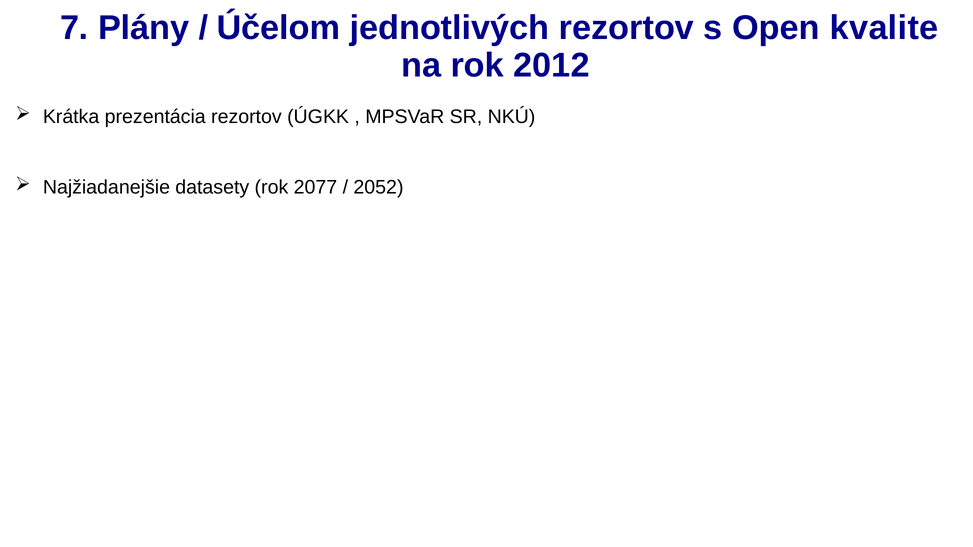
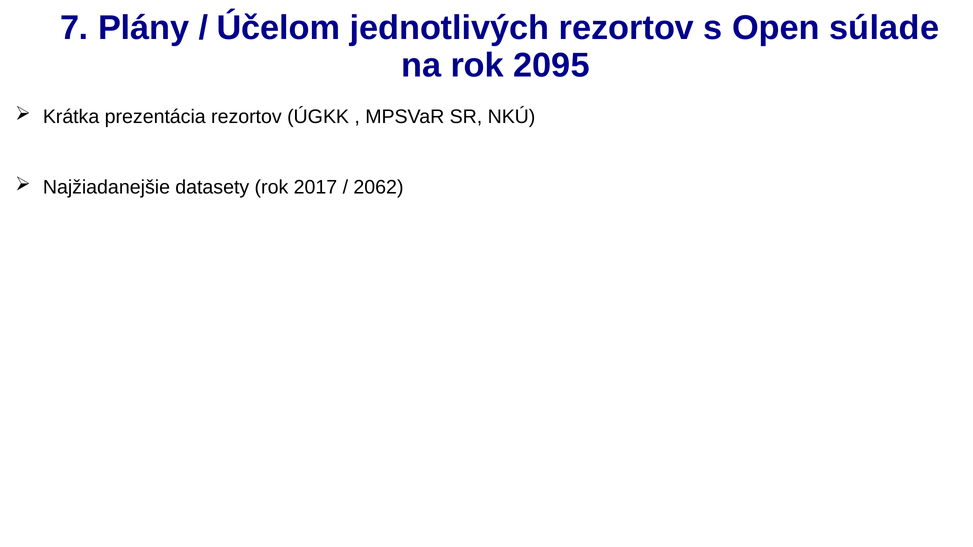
kvalite: kvalite -> súlade
2012: 2012 -> 2095
2077: 2077 -> 2017
2052: 2052 -> 2062
